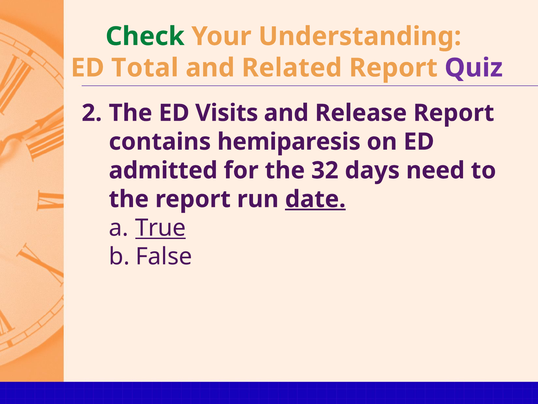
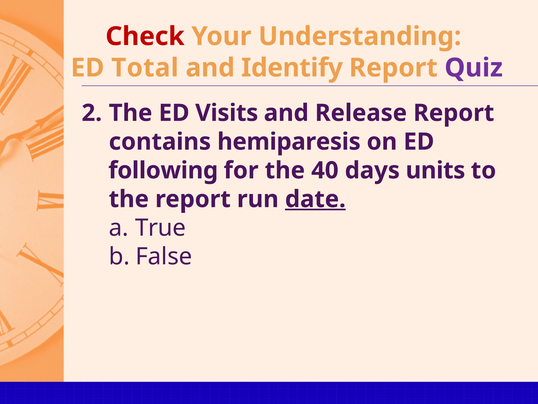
Check colour: green -> red
Related: Related -> Identify
admitted: admitted -> following
32: 32 -> 40
need: need -> units
True underline: present -> none
